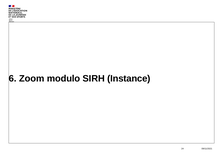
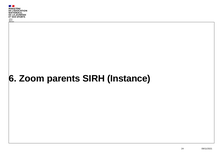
modulo: modulo -> parents
